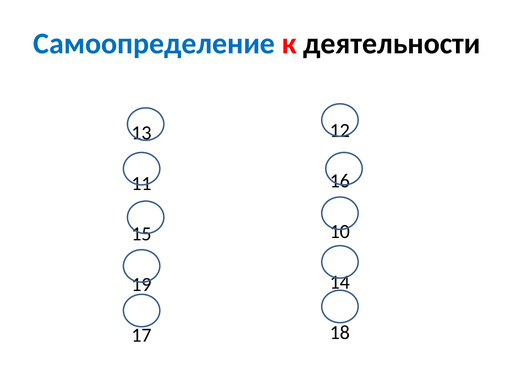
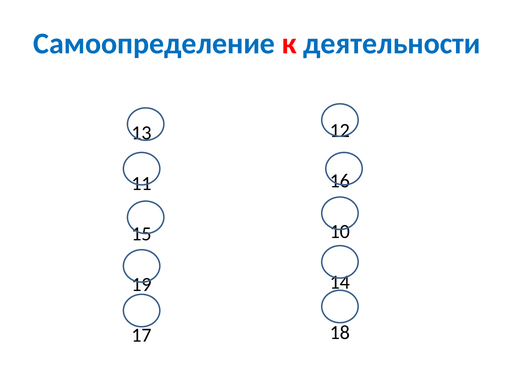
деятельности colour: black -> blue
